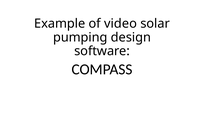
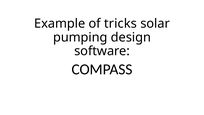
video: video -> tricks
